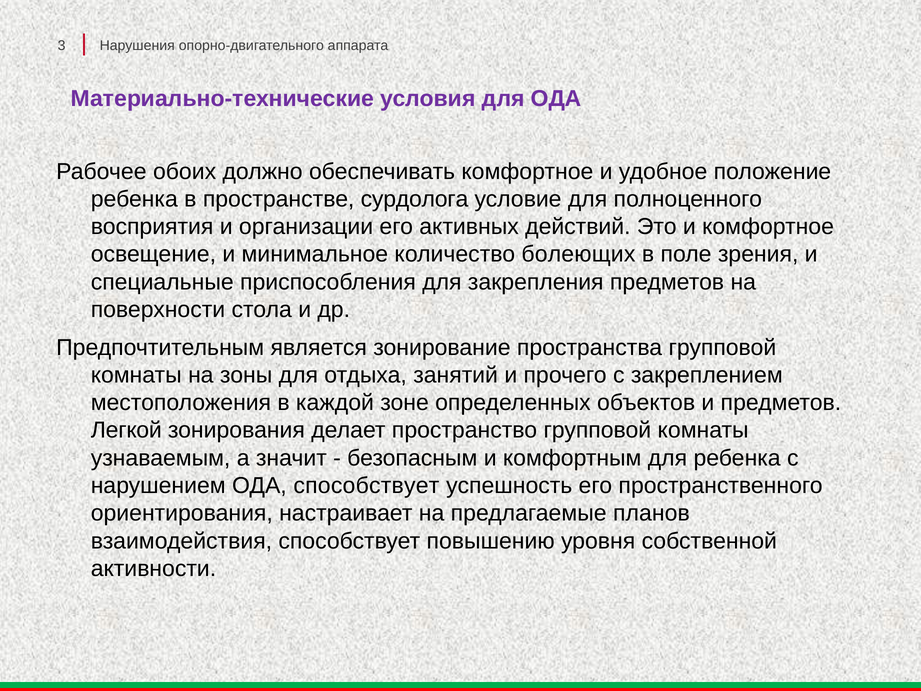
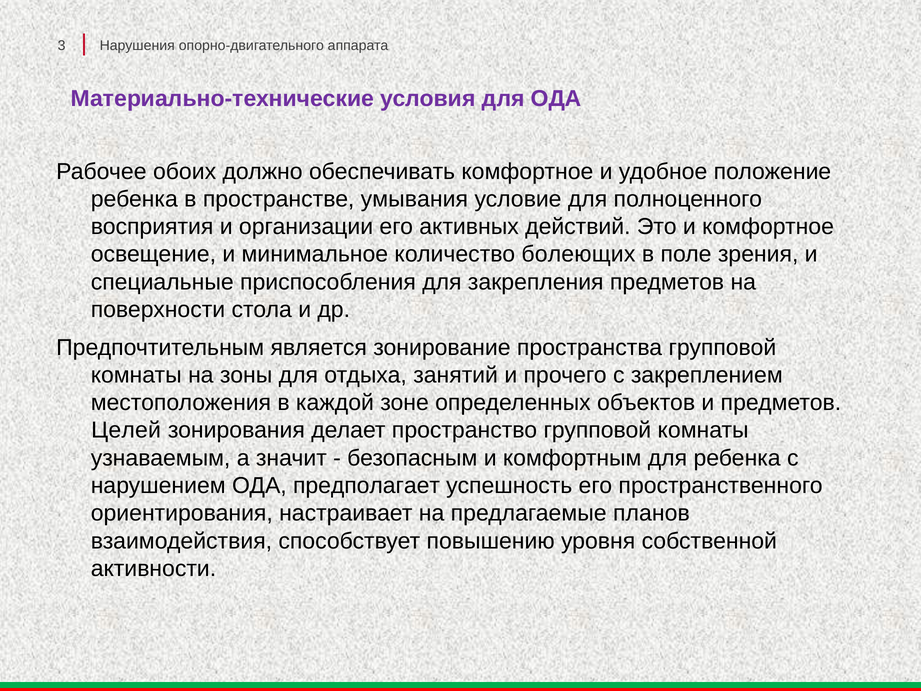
сурдолога: сурдолога -> умывания
Легкой: Легкой -> Целей
ОДА способствует: способствует -> предполагает
